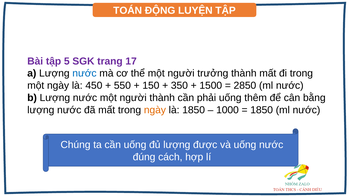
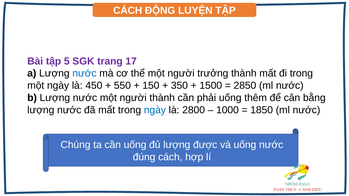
TOÁN at (128, 11): TOÁN -> CÁCH
ngày at (155, 110) colour: orange -> blue
là 1850: 1850 -> 2800
